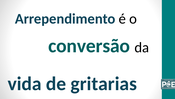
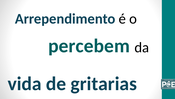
conversão: conversão -> percebem
